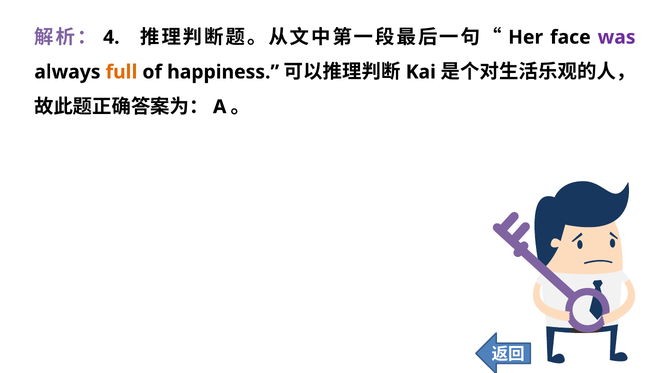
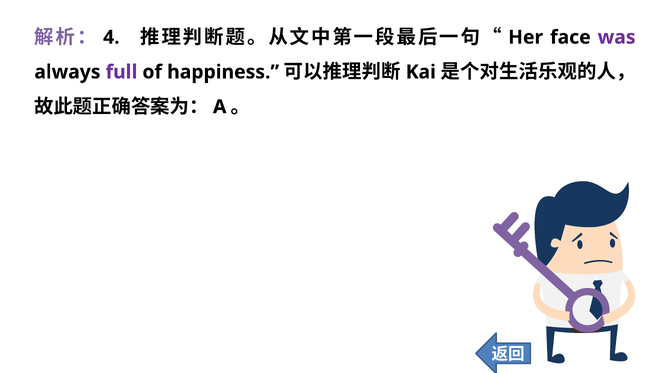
full colour: orange -> purple
